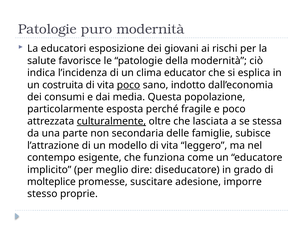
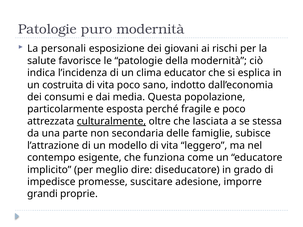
educatori: educatori -> personali
poco at (128, 85) underline: present -> none
molteplice: molteplice -> impedisce
stesso: stesso -> grandi
